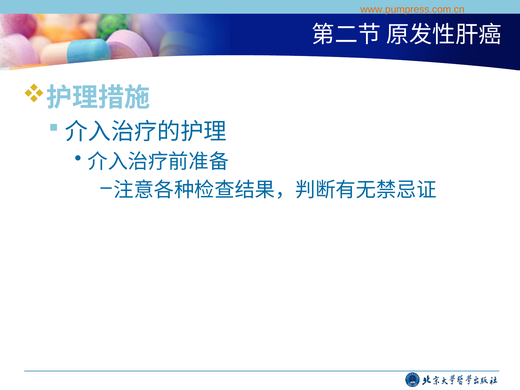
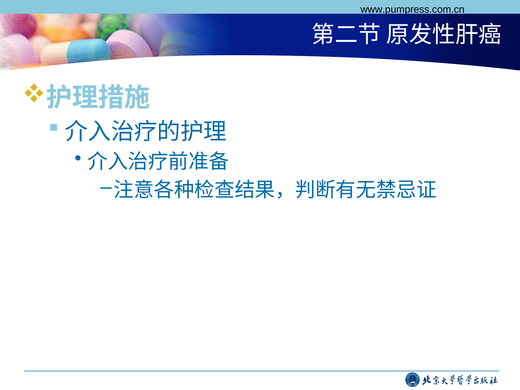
www.pumpress.com.cn colour: orange -> black
